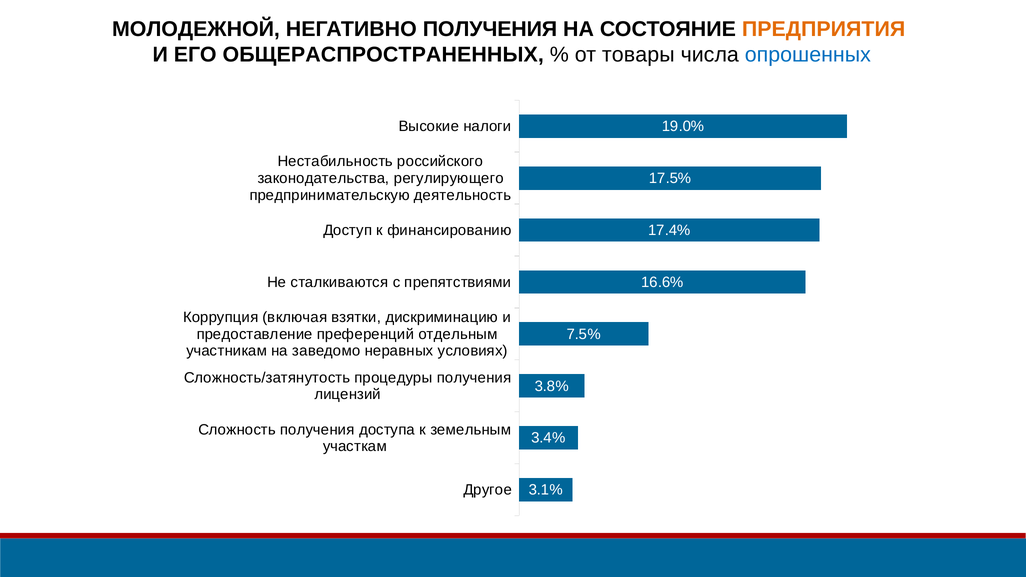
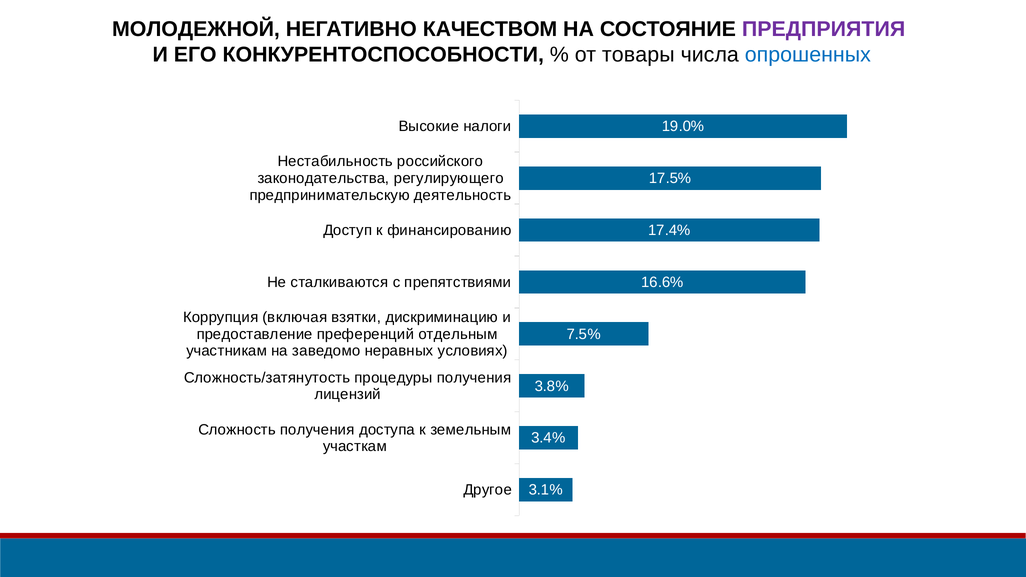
НЕГАТИВНО ПОЛУЧЕНИЯ: ПОЛУЧЕНИЯ -> КАЧЕСТВОМ
ПРЕДПРИЯТИЯ colour: orange -> purple
ОБЩЕРАСПРОСТРАНЕННЫХ: ОБЩЕРАСПРОСТРАНЕННЫХ -> КОНКУРЕНТОСПОСОБНОСТИ
